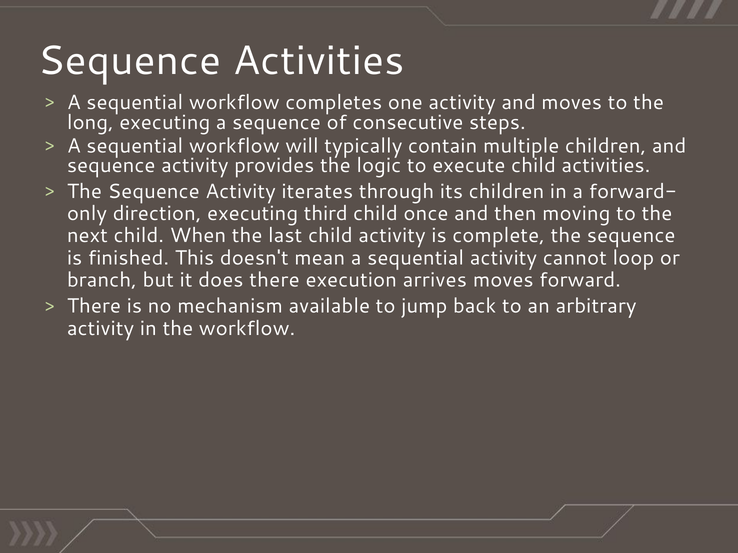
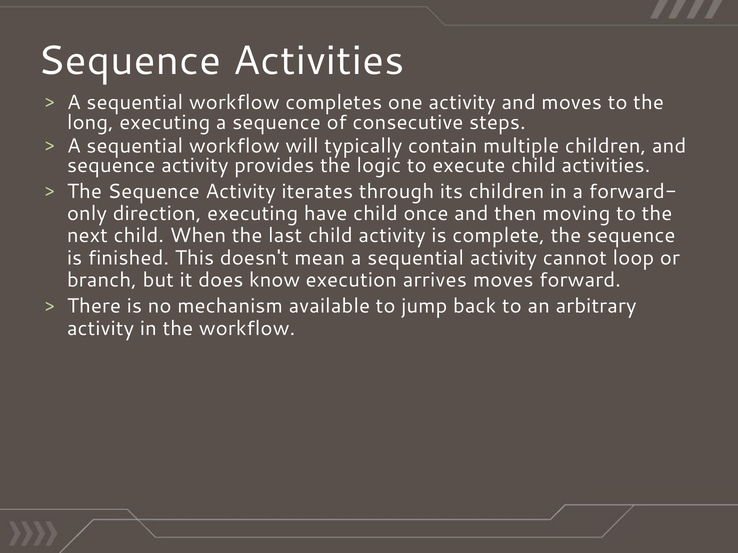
third: third -> have
does there: there -> know
